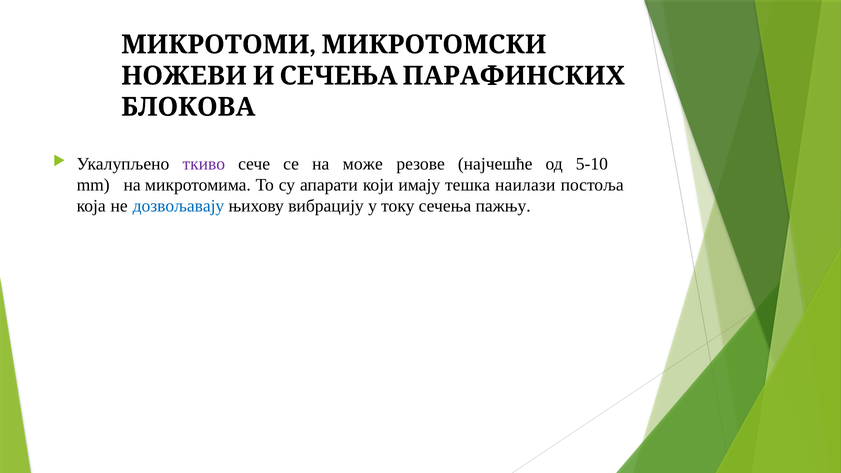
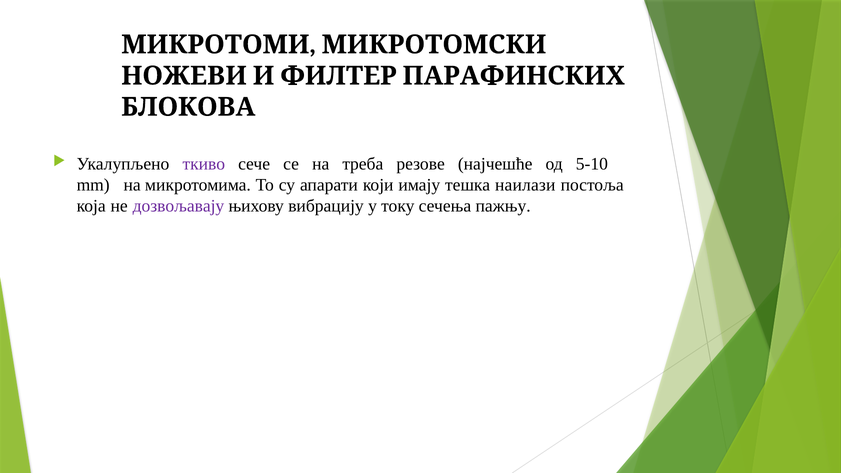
И СЕЧЕЊА: СЕЧЕЊА -> ФИЛТЕР
може: може -> треба
дозвољавају colour: blue -> purple
